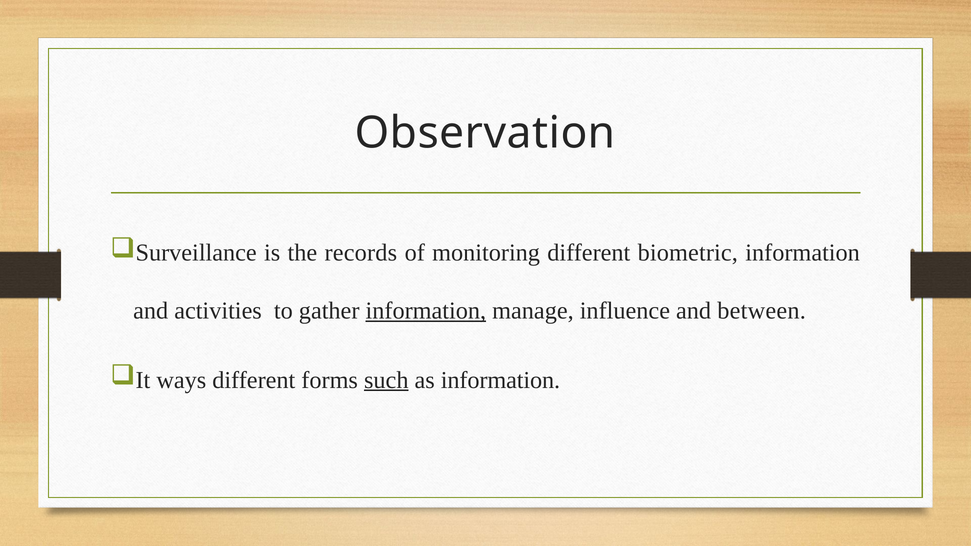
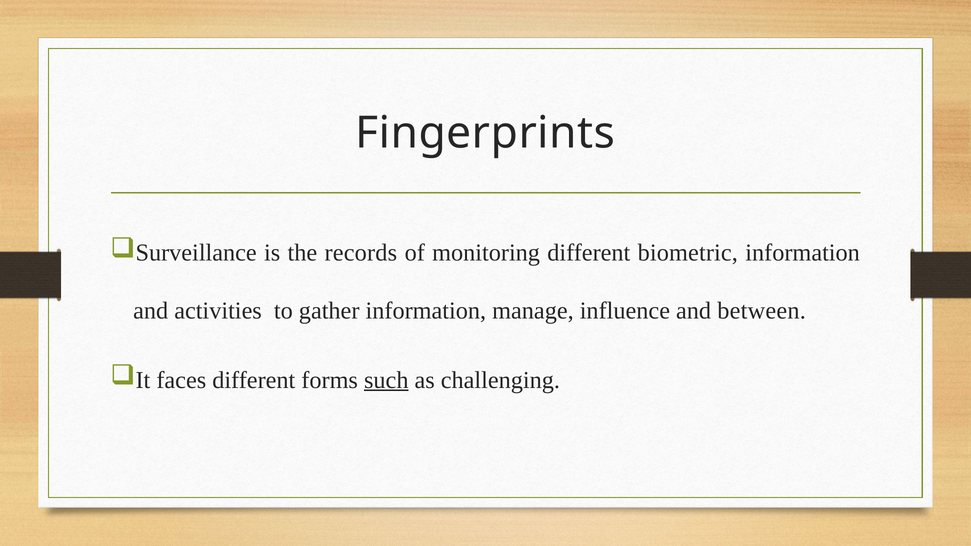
Observation: Observation -> Fingerprints
information at (426, 311) underline: present -> none
ways: ways -> faces
as information: information -> challenging
